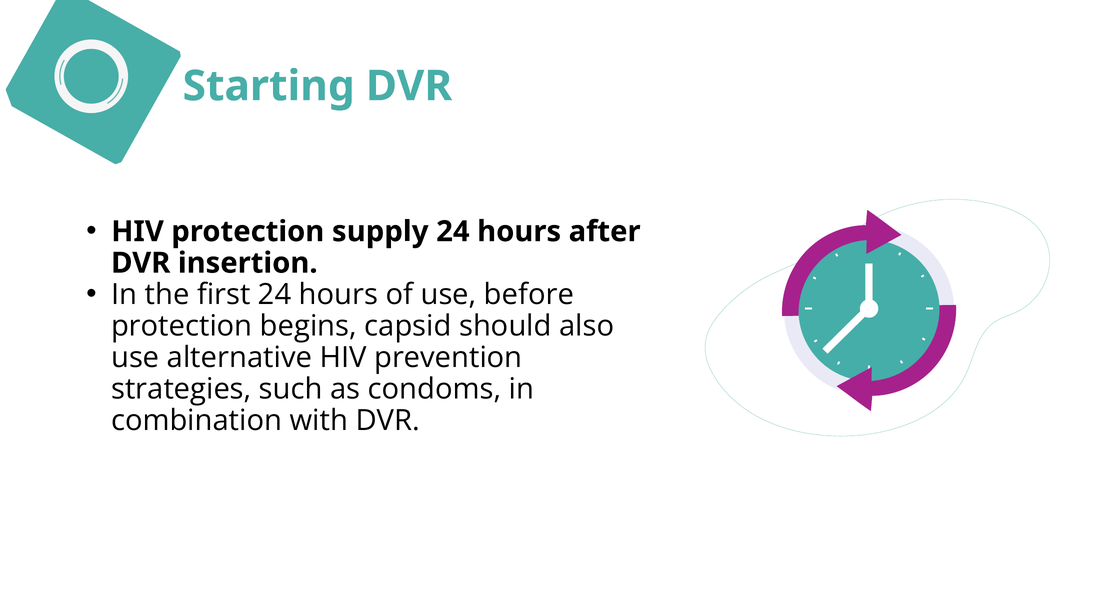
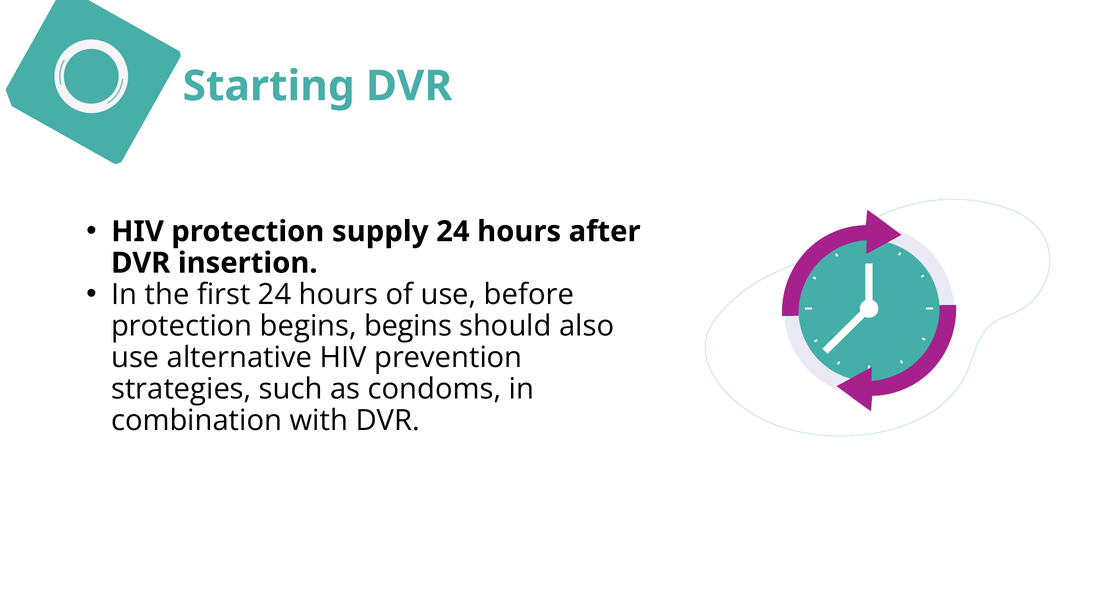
begins capsid: capsid -> begins
